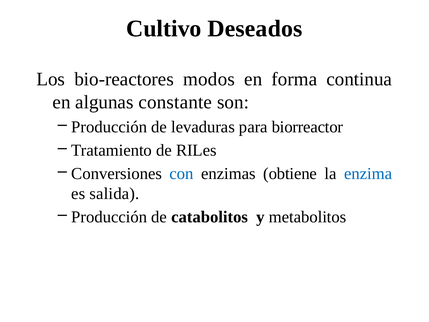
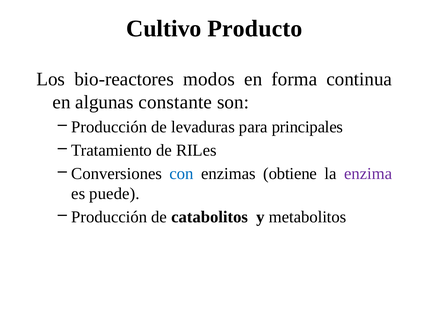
Deseados: Deseados -> Producto
biorreactor: biorreactor -> principales
enzima colour: blue -> purple
salida: salida -> puede
